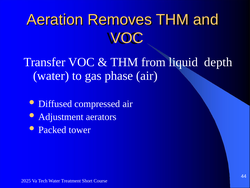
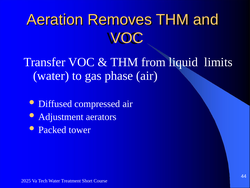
depth: depth -> limits
